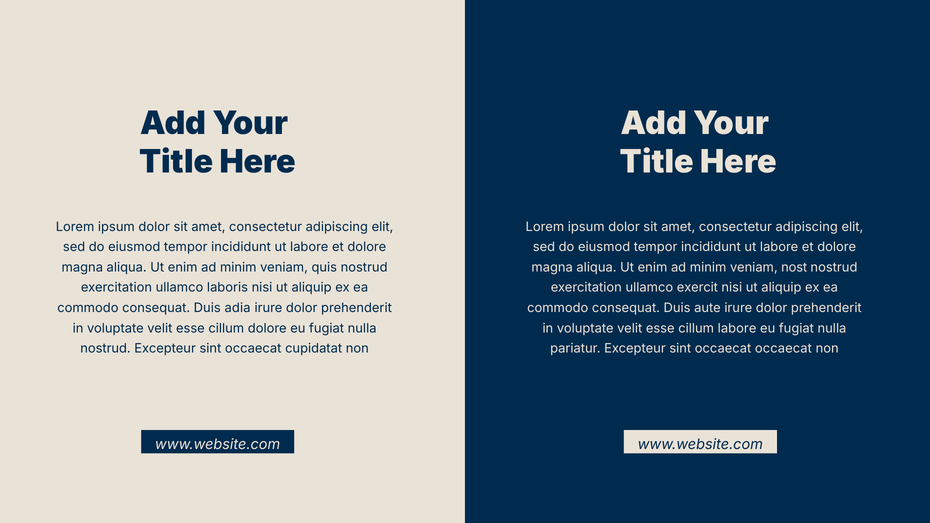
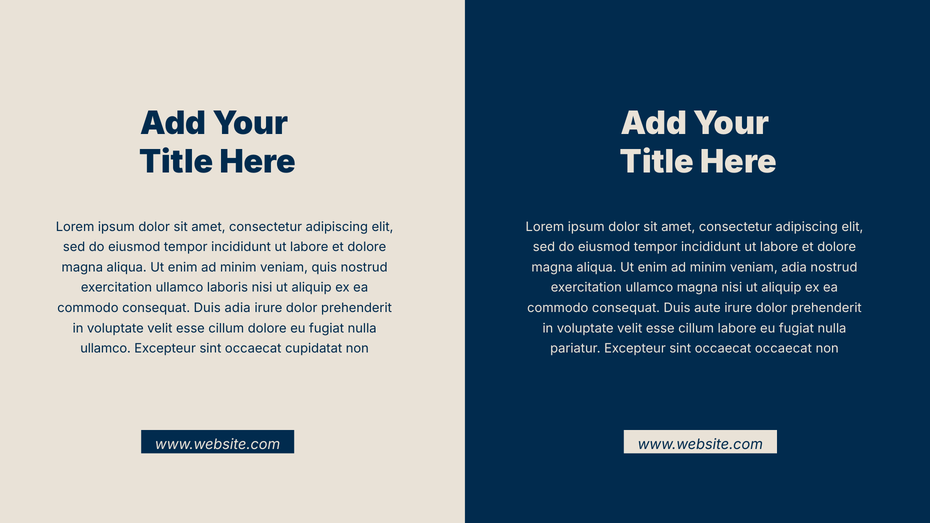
veniam nost: nost -> adia
ullamco exercit: exercit -> magna
nostrud at (106, 349): nostrud -> ullamco
